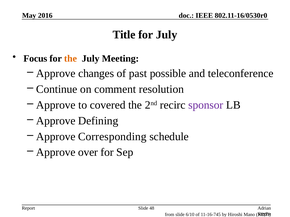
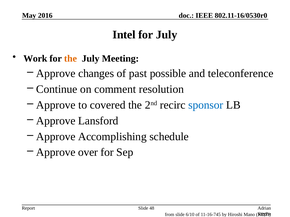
Title at (124, 35): Title -> Intel
Focus: Focus -> Work
sponsor colour: purple -> blue
Defining: Defining -> Lansford
Corresponding: Corresponding -> Accomplishing
